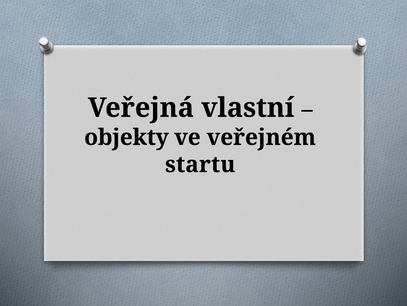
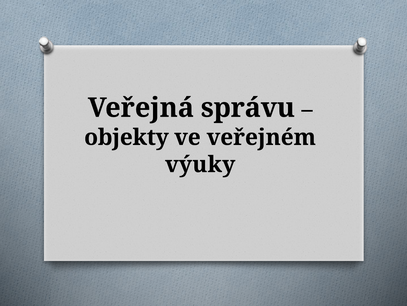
vlastní: vlastní -> správu
startu: startu -> výuky
